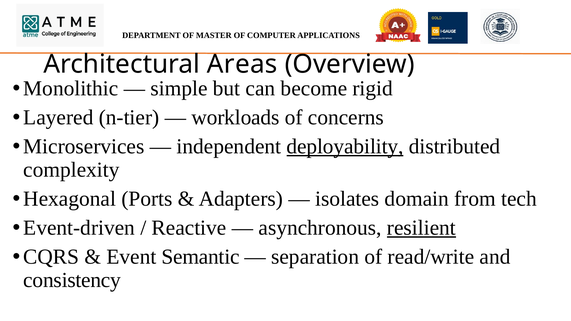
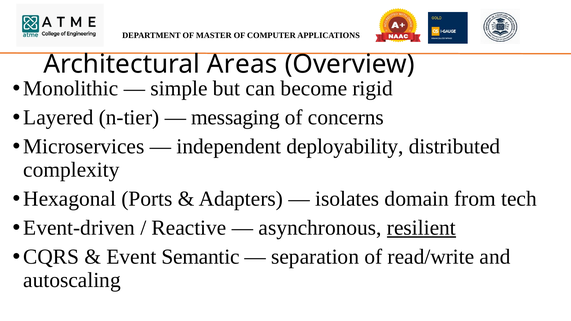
workloads: workloads -> messaging
deployability underline: present -> none
consistency: consistency -> autoscaling
